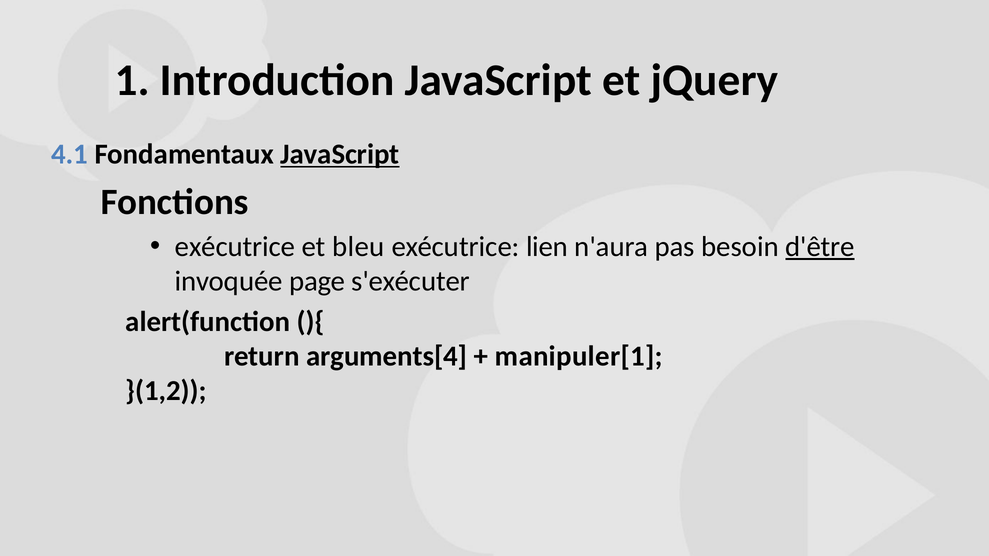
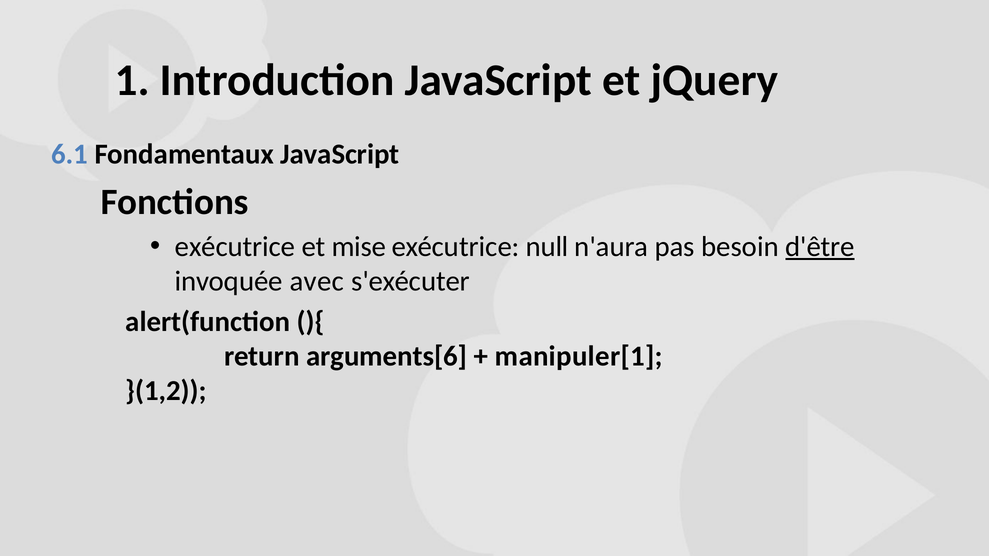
4.1: 4.1 -> 6.1
JavaScript at (340, 154) underline: present -> none
bleu: bleu -> mise
lien: lien -> null
page: page -> avec
arguments[4: arguments[4 -> arguments[6
